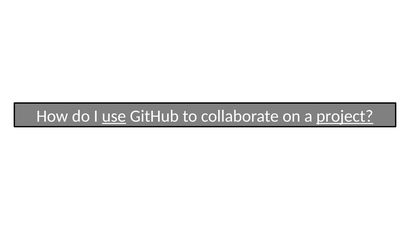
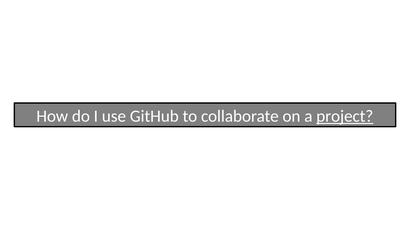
use underline: present -> none
